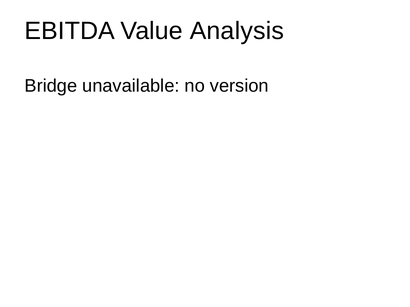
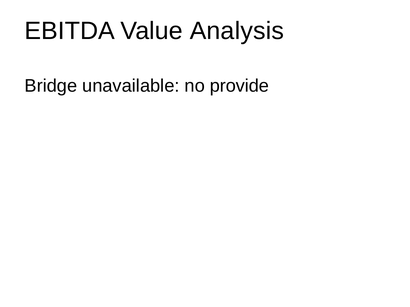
version: version -> provide
